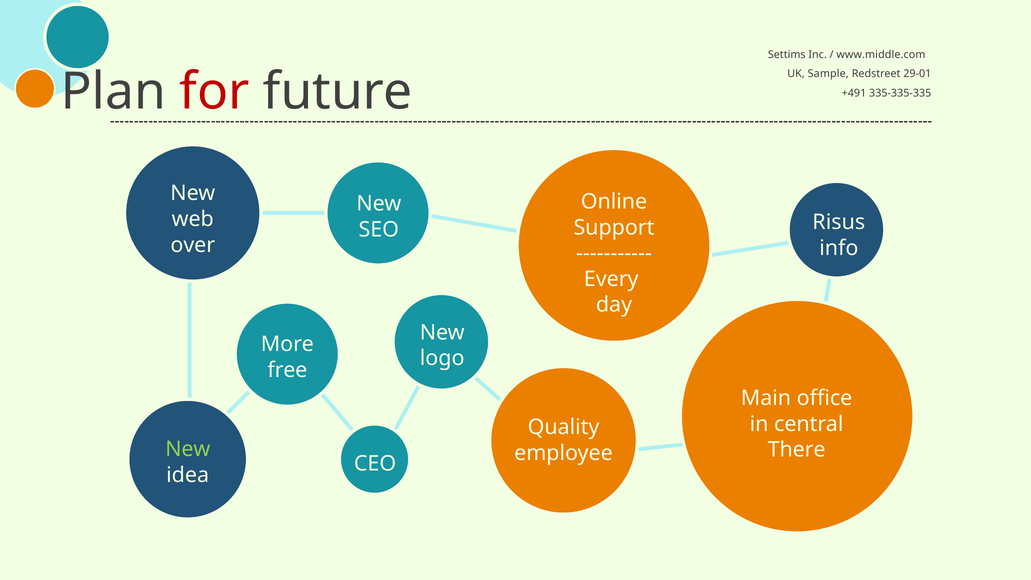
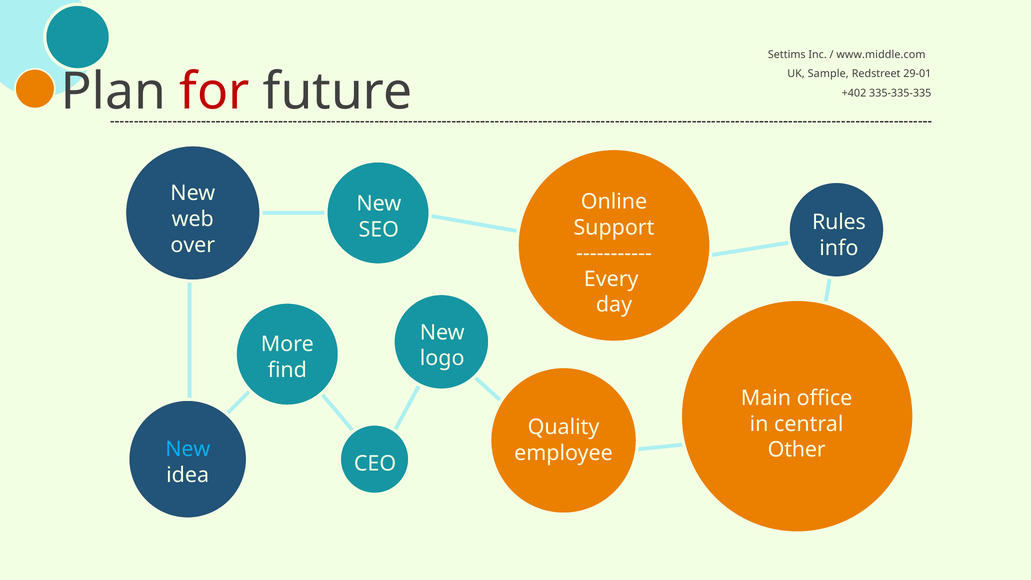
+491: +491 -> +402
Risus: Risus -> Rules
free: free -> find
New at (188, 449) colour: light green -> light blue
There: There -> Other
